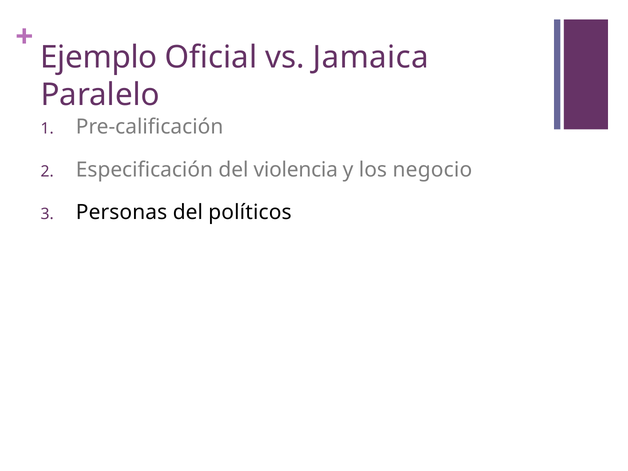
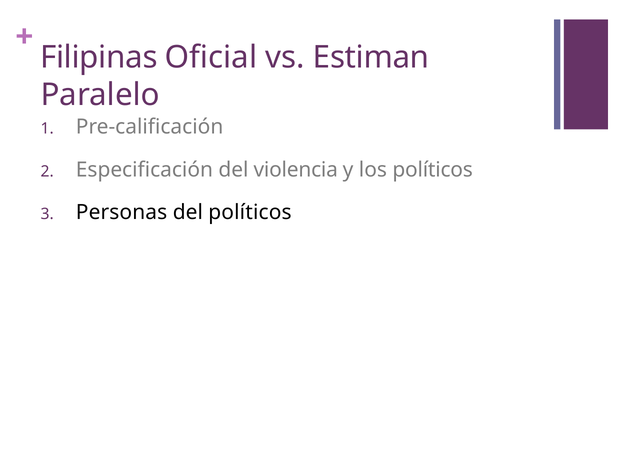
Ejemplo: Ejemplo -> Filipinas
Jamaica: Jamaica -> Estiman
los negocio: negocio -> políticos
